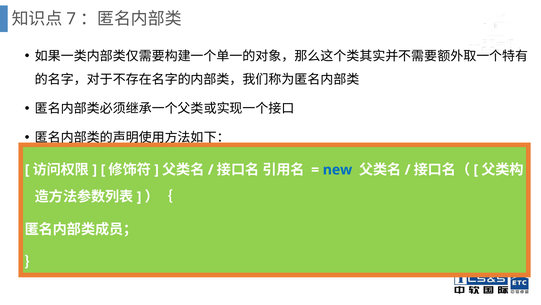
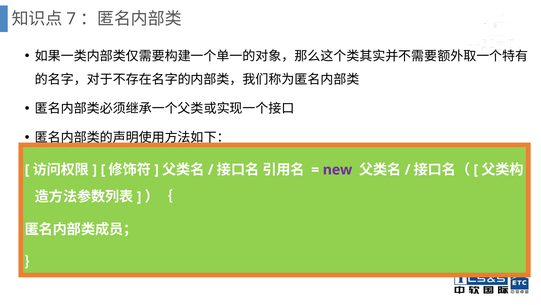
new colour: blue -> purple
